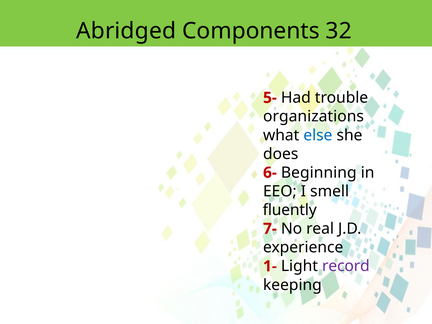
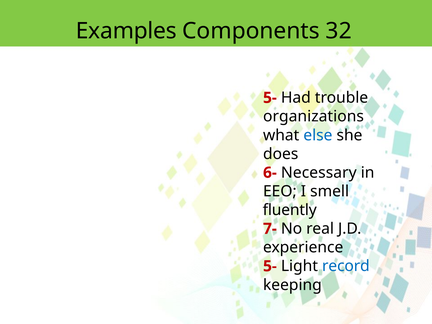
Abridged: Abridged -> Examples
Beginning: Beginning -> Necessary
1- at (270, 266): 1- -> 5-
record colour: purple -> blue
